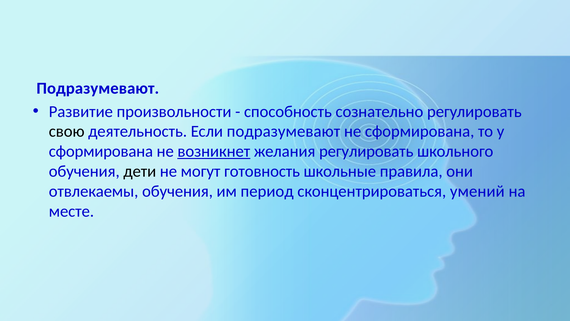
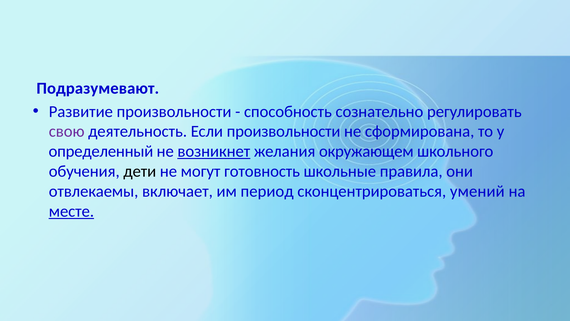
свою colour: black -> purple
Если подразумевают: подразумевают -> произвольности
сформирована at (101, 151): сформирована -> определенный
желания регулировать: регулировать -> окружающем
отвлекаемы обучения: обучения -> включает
месте underline: none -> present
